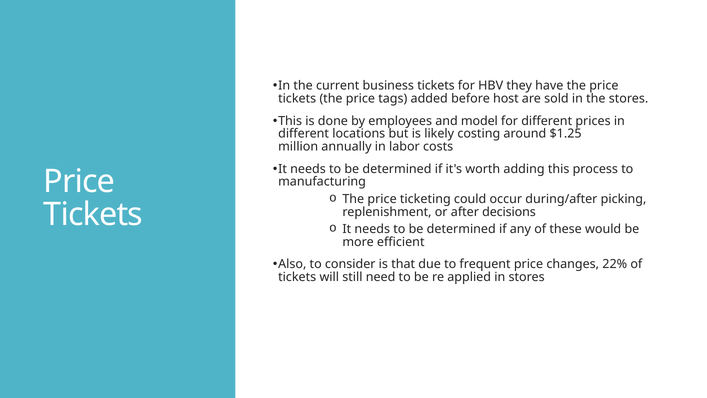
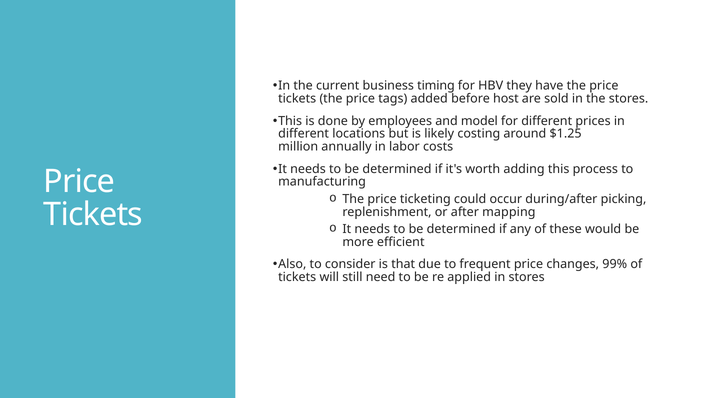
business tickets: tickets -> timing
decisions: decisions -> mapping
22%: 22% -> 99%
